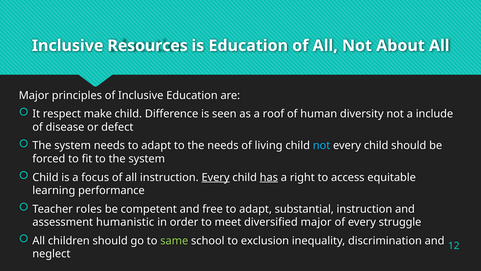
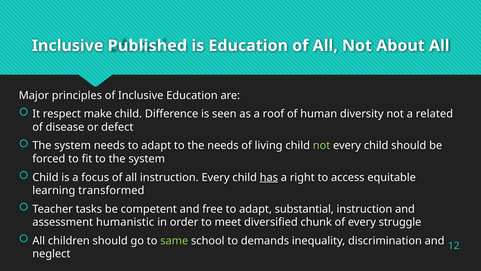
Resources: Resources -> Published
include: include -> related
not at (322, 145) colour: light blue -> light green
Every at (216, 177) underline: present -> none
performance: performance -> transformed
roles: roles -> tasks
diversified major: major -> chunk
exclusion: exclusion -> demands
